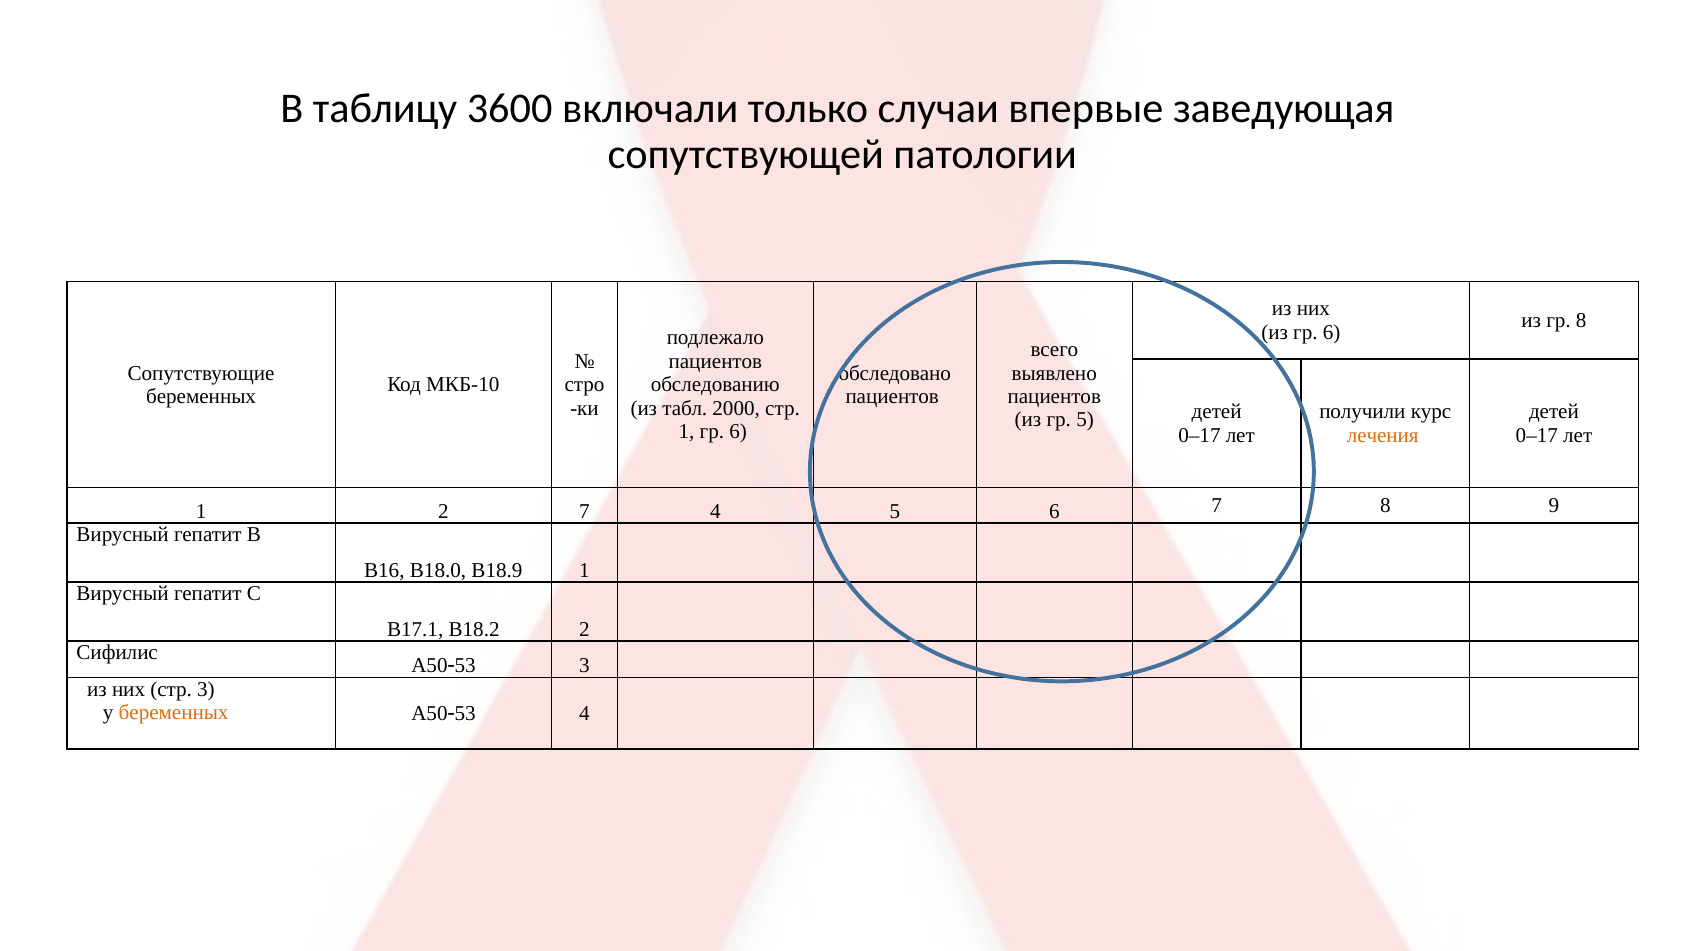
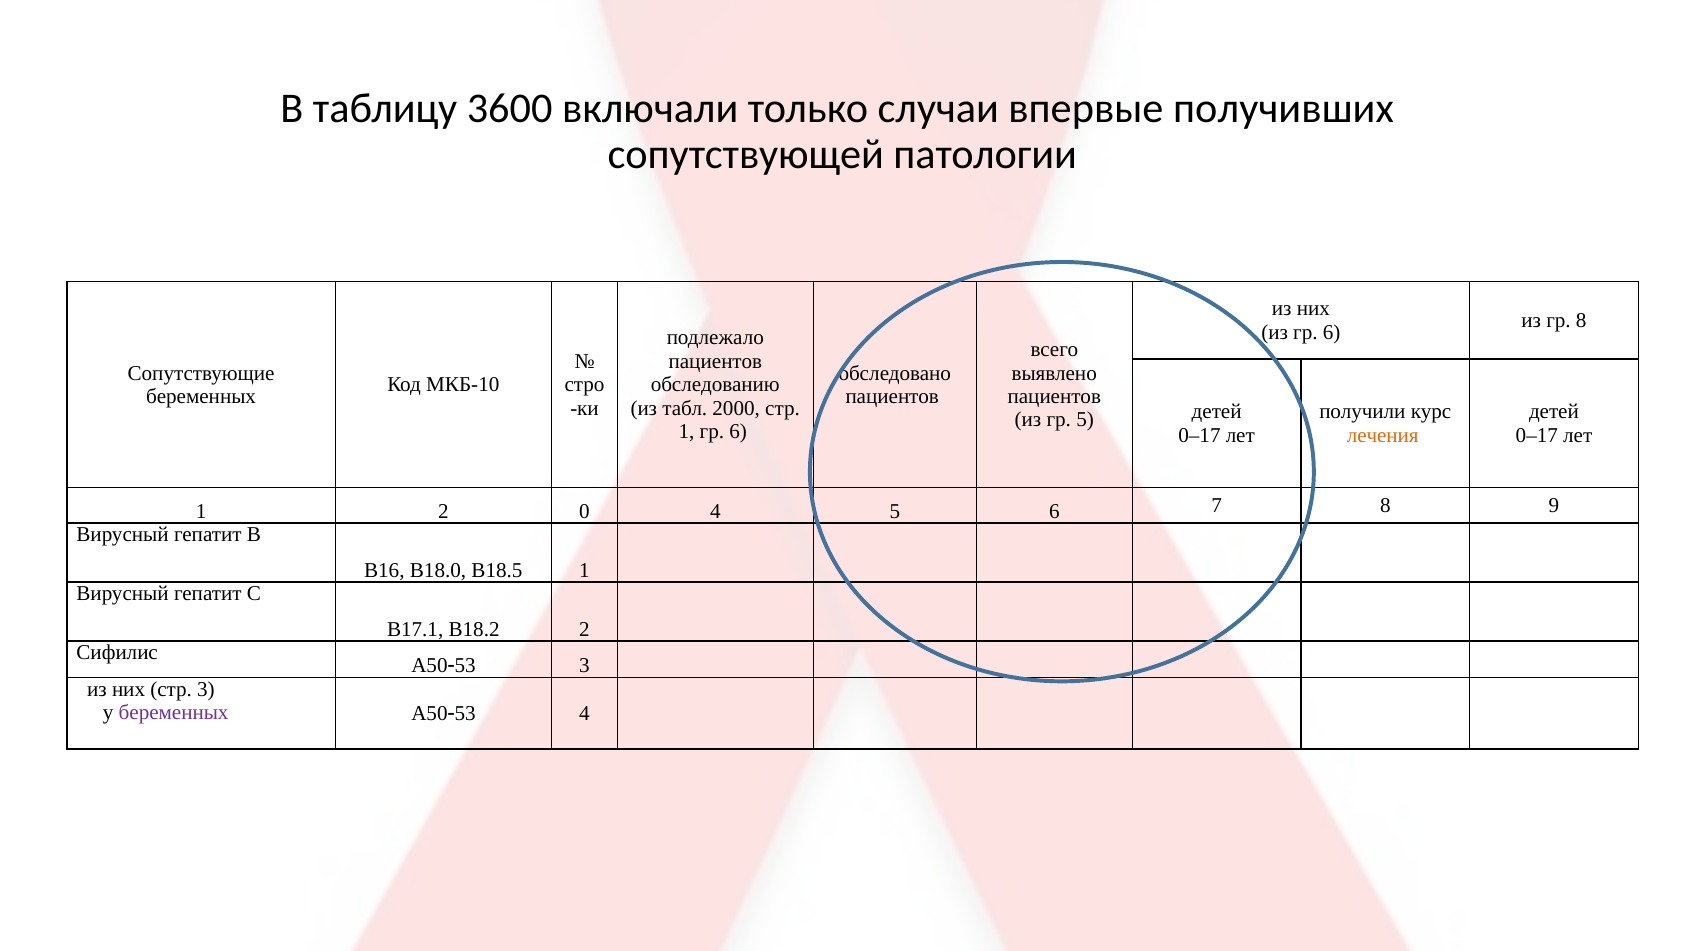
заведующая: заведующая -> получивших
2 7: 7 -> 0
В18.9: В18.9 -> В18.5
беременных at (174, 713) colour: orange -> purple
